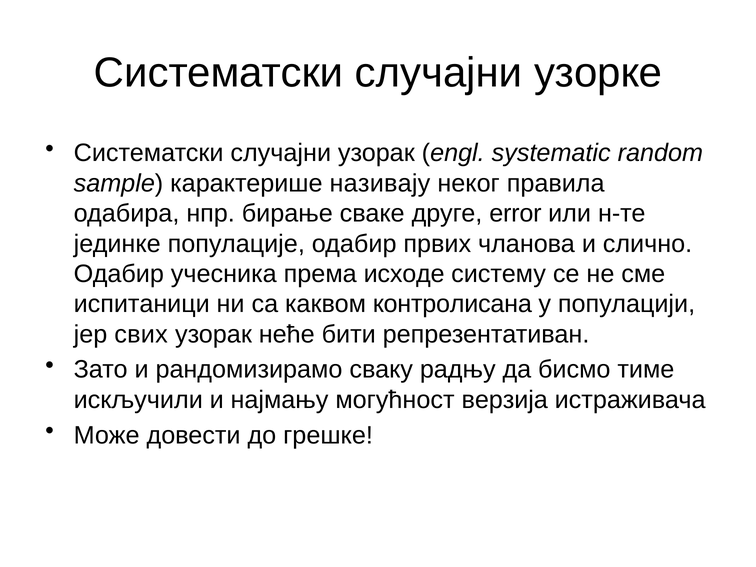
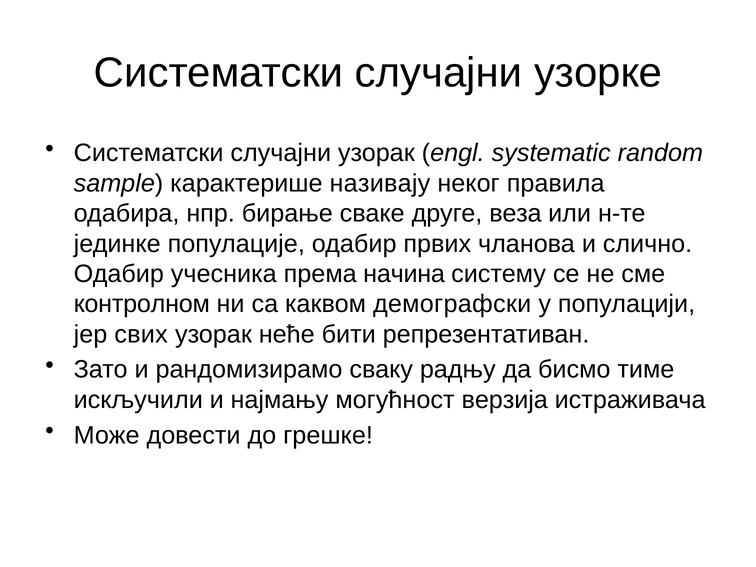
error: error -> веза
исходе: исходе -> начина
испитаници: испитаници -> контролном
контролисана: контролисана -> демографски
